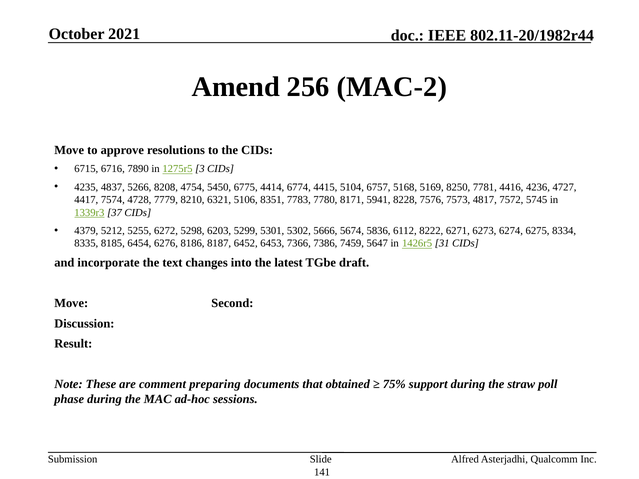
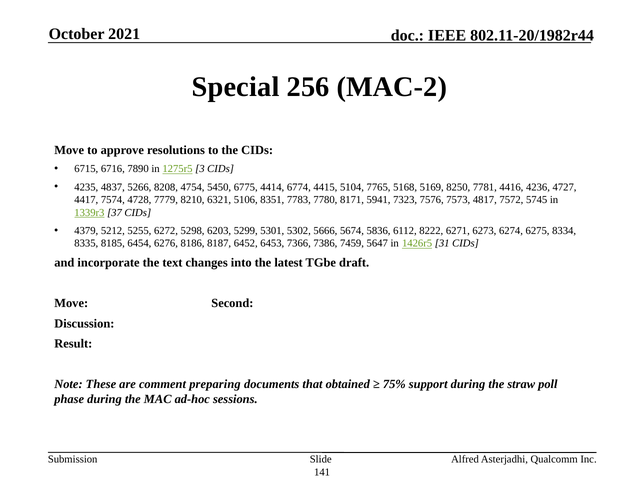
Amend: Amend -> Special
6757: 6757 -> 7765
8228: 8228 -> 7323
